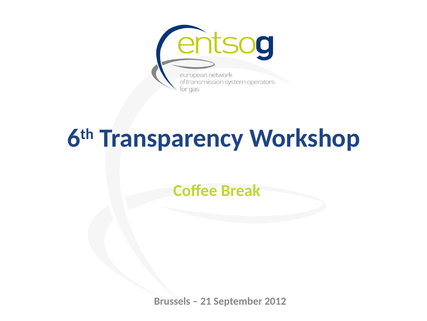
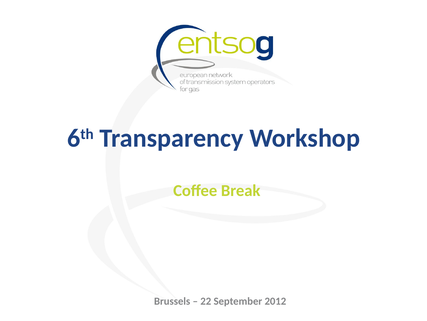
21: 21 -> 22
